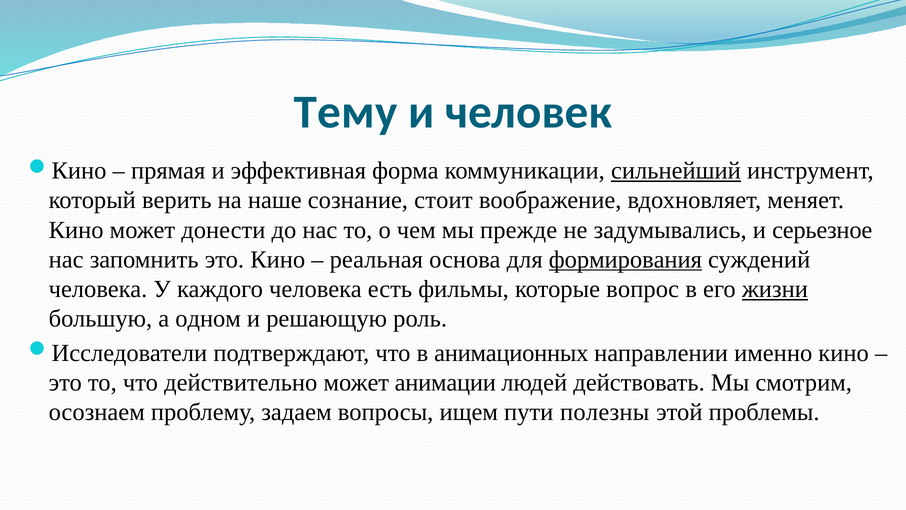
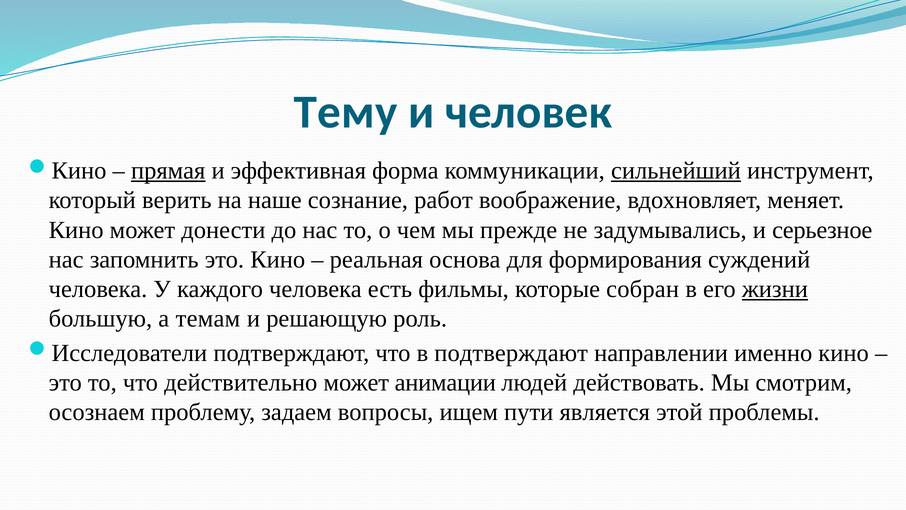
прямая underline: none -> present
стоит: стоит -> работ
формирования underline: present -> none
вопрос: вопрос -> собран
одном: одном -> темам
в анимационных: анимационных -> подтверждают
полезны: полезны -> является
